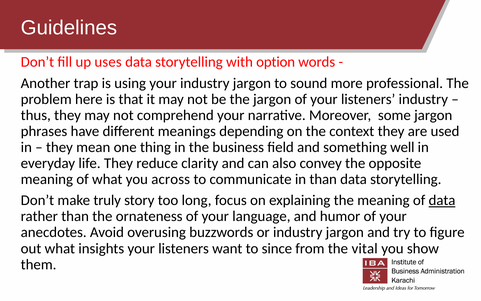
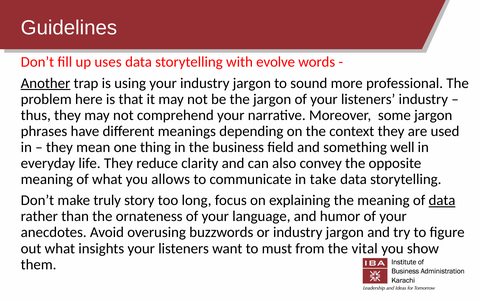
option: option -> evolve
Another underline: none -> present
across: across -> allows
in than: than -> take
since: since -> must
